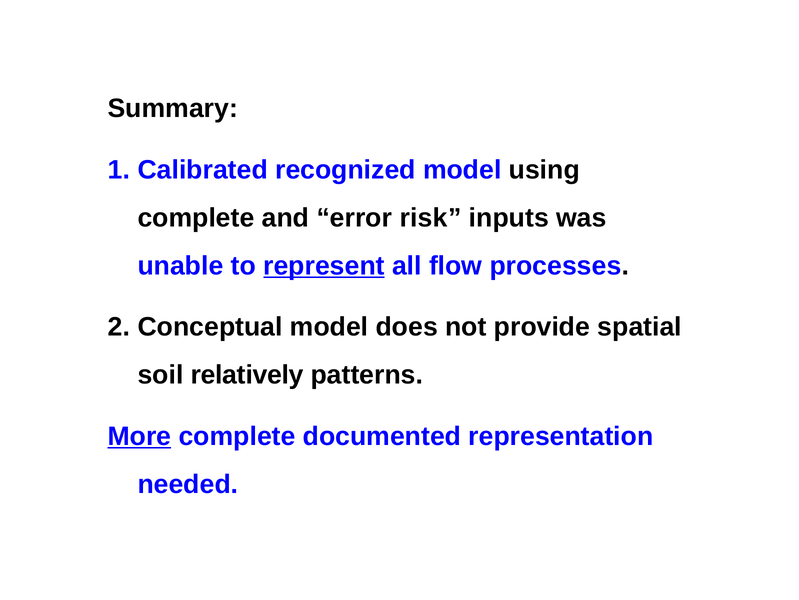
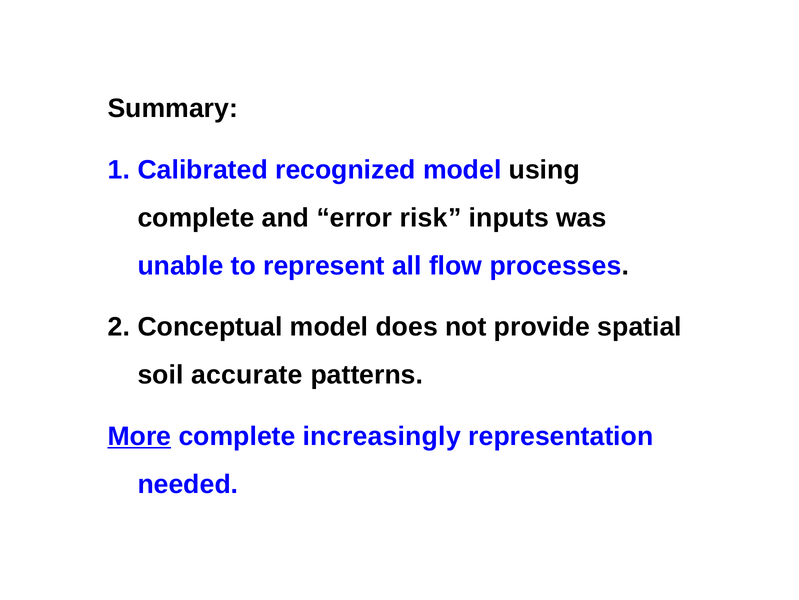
represent underline: present -> none
relatively: relatively -> accurate
documented: documented -> increasingly
